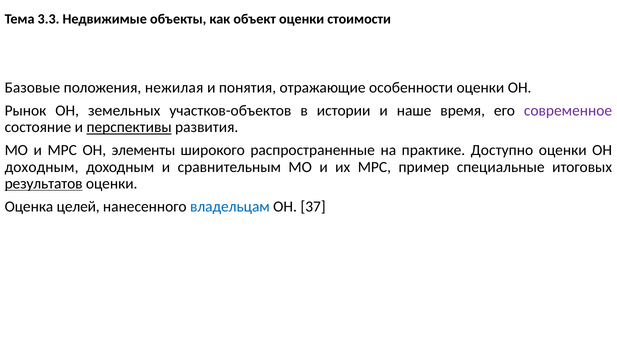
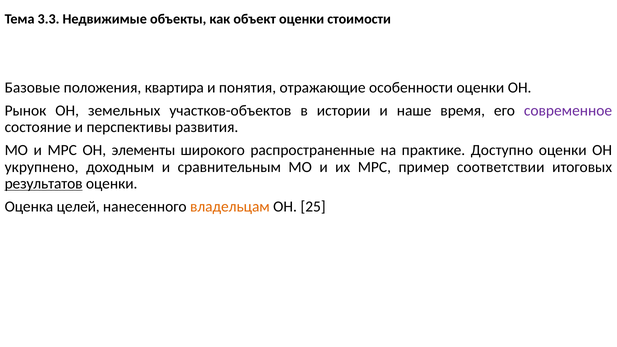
нежилая: нежилая -> квартира
перспективы underline: present -> none
доходным at (42, 167): доходным -> укрупнено
специальные: специальные -> соответствии
владельцам colour: blue -> orange
37: 37 -> 25
